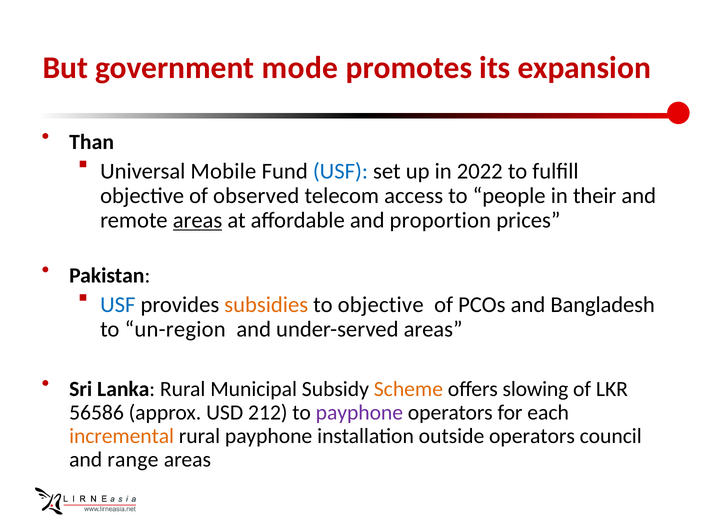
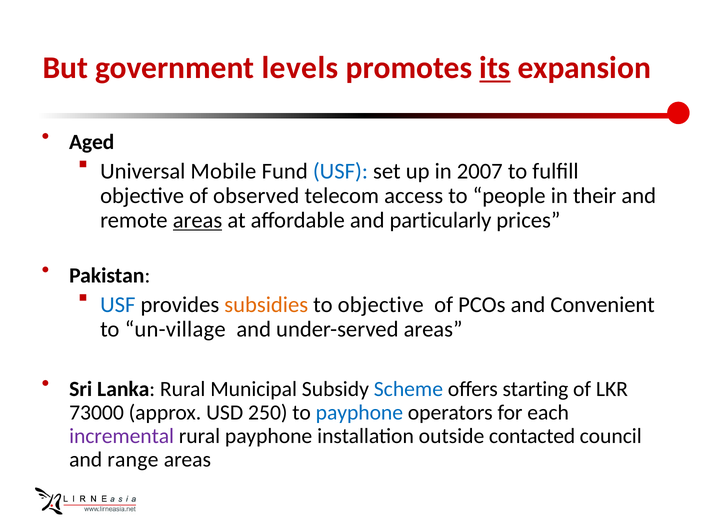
mode: mode -> levels
its underline: none -> present
Than: Than -> Aged
2022: 2022 -> 2007
proportion: proportion -> particularly
Bangladesh: Bangladesh -> Convenient
un-region: un-region -> un-village
Scheme colour: orange -> blue
slowing: slowing -> starting
56586: 56586 -> 73000
212: 212 -> 250
payphone at (359, 412) colour: purple -> blue
incremental colour: orange -> purple
outside operators: operators -> contacted
